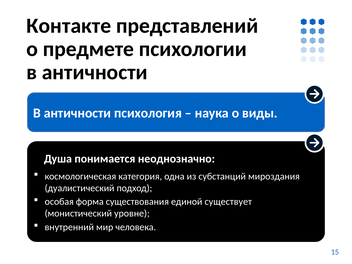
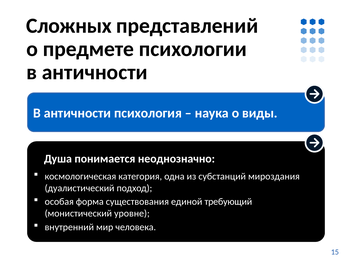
Контакте: Контакте -> Сложных
существует: существует -> требующий
